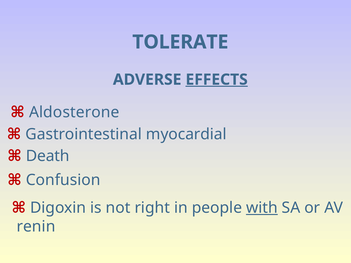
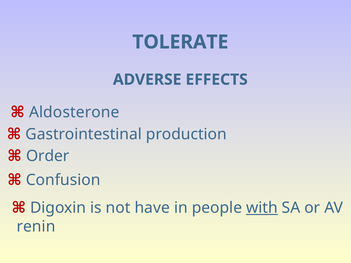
EFFECTS underline: present -> none
myocardial: myocardial -> production
Death: Death -> Order
right: right -> have
